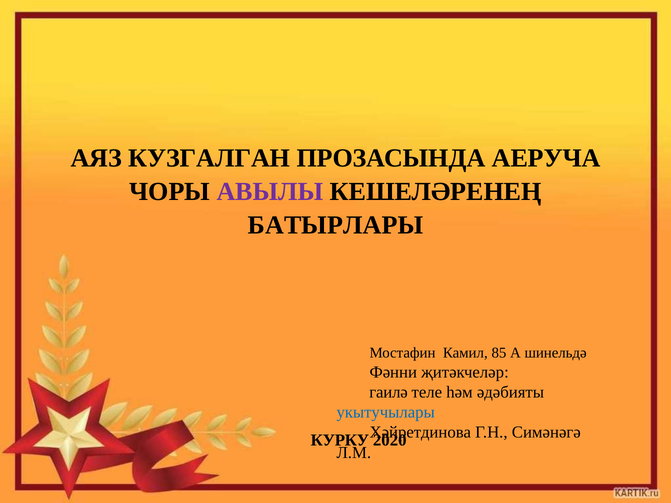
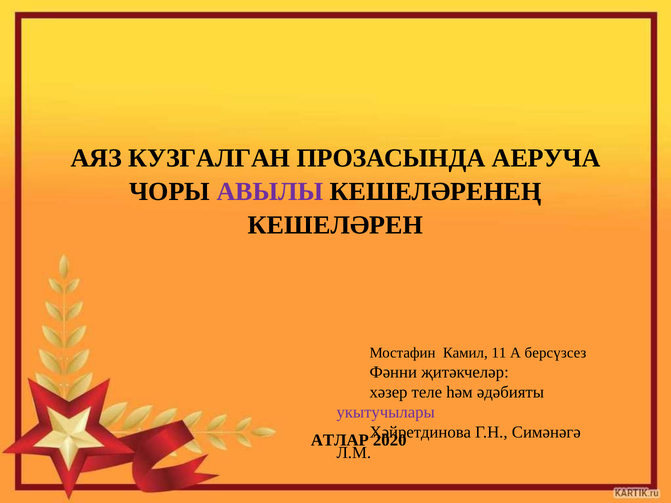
БАТЫРЛАРЫ: БАТЫРЛАРЫ -> КЕШЕЛӘРЕН
85: 85 -> 11
шинельдә: шинельдә -> берсүзсез
гаилә: гаилә -> хәзер
укытучылары colour: blue -> purple
КУРКУ: КУРКУ -> АТЛАР
